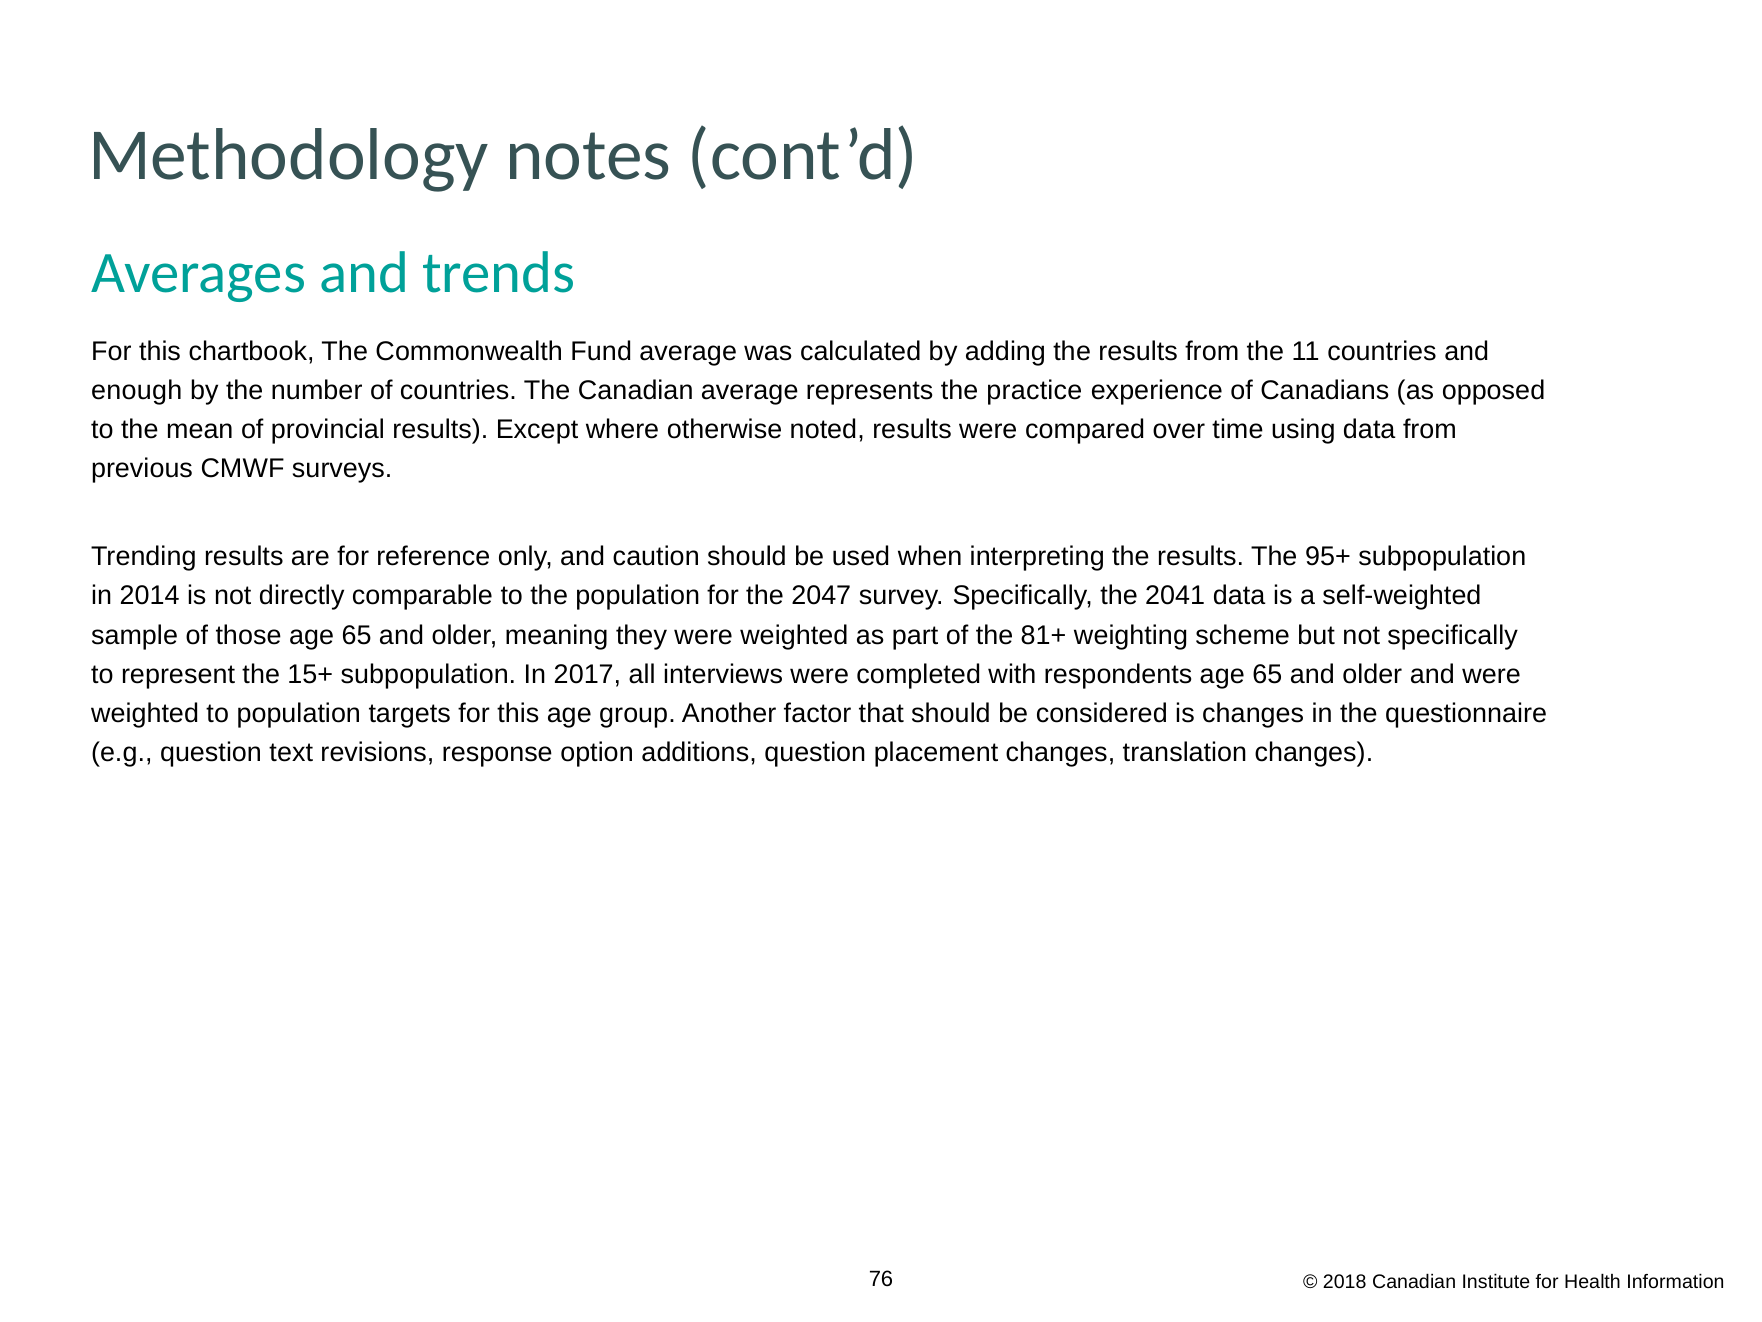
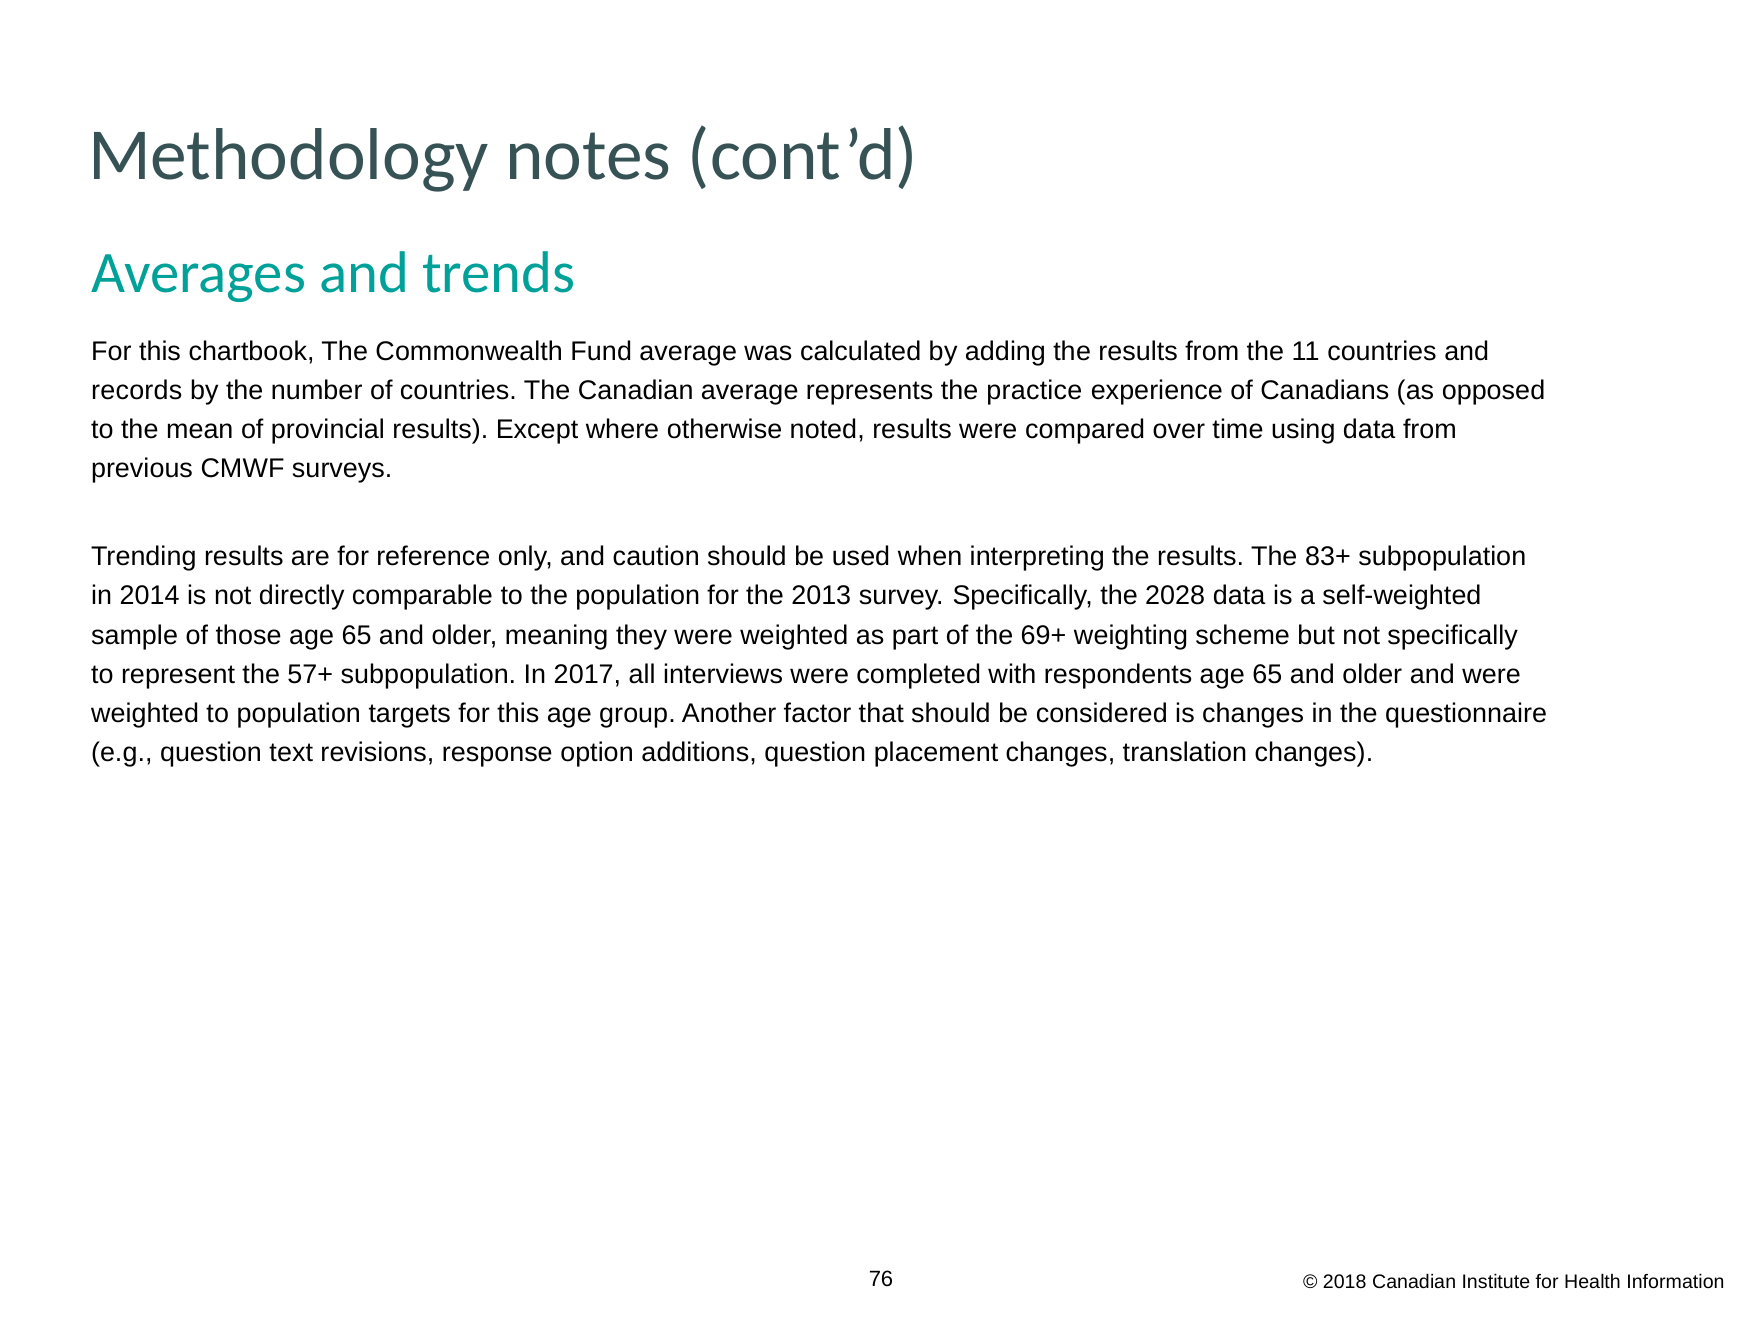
enough: enough -> records
95+: 95+ -> 83+
2047: 2047 -> 2013
2041: 2041 -> 2028
81+: 81+ -> 69+
15+: 15+ -> 57+
